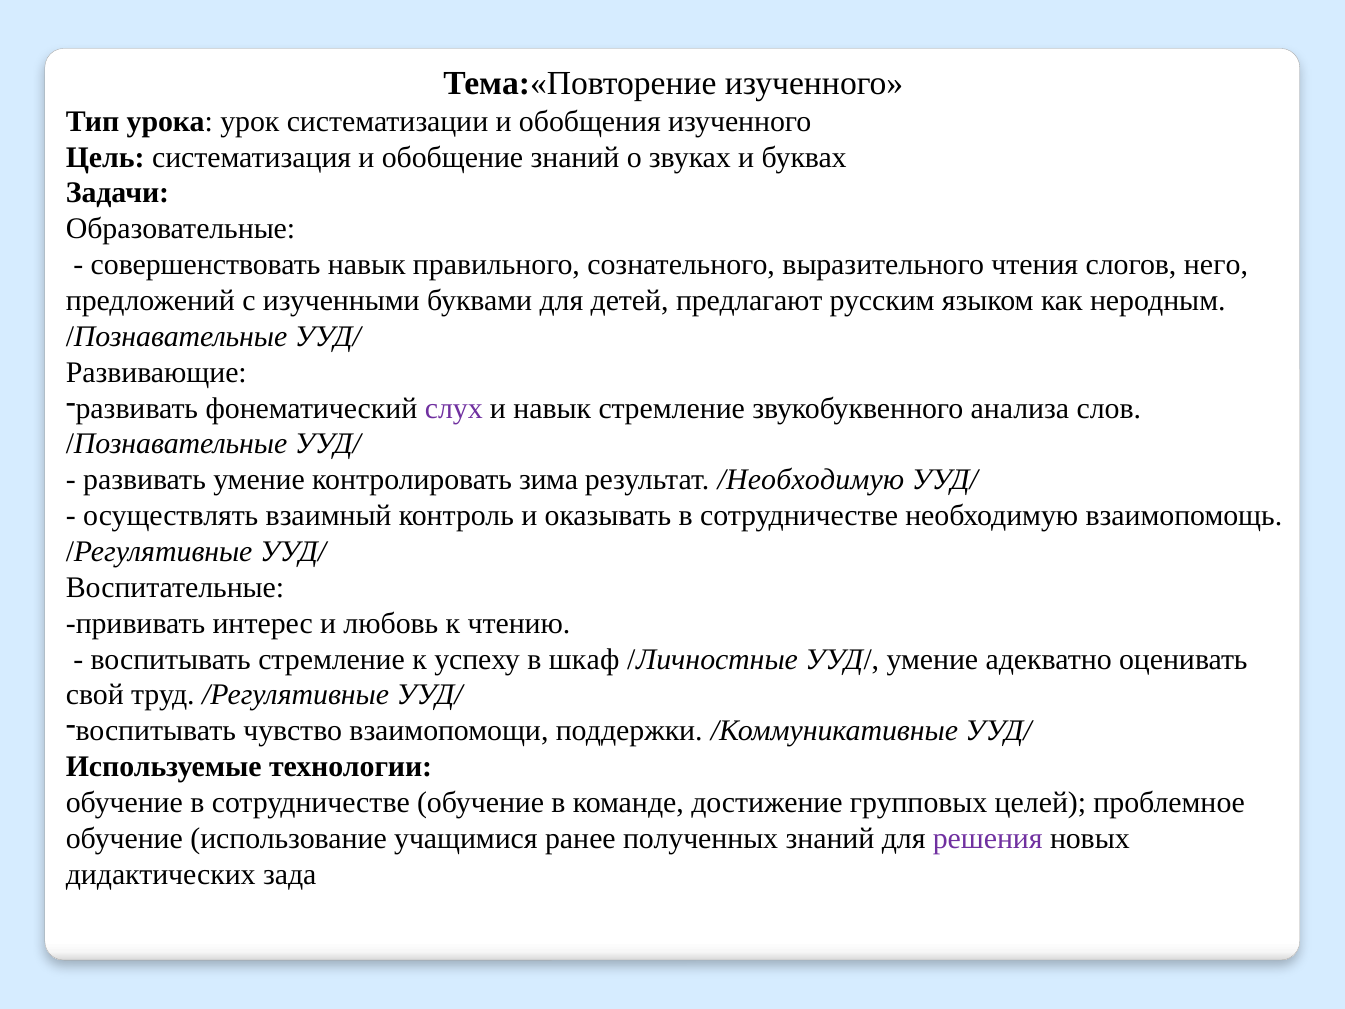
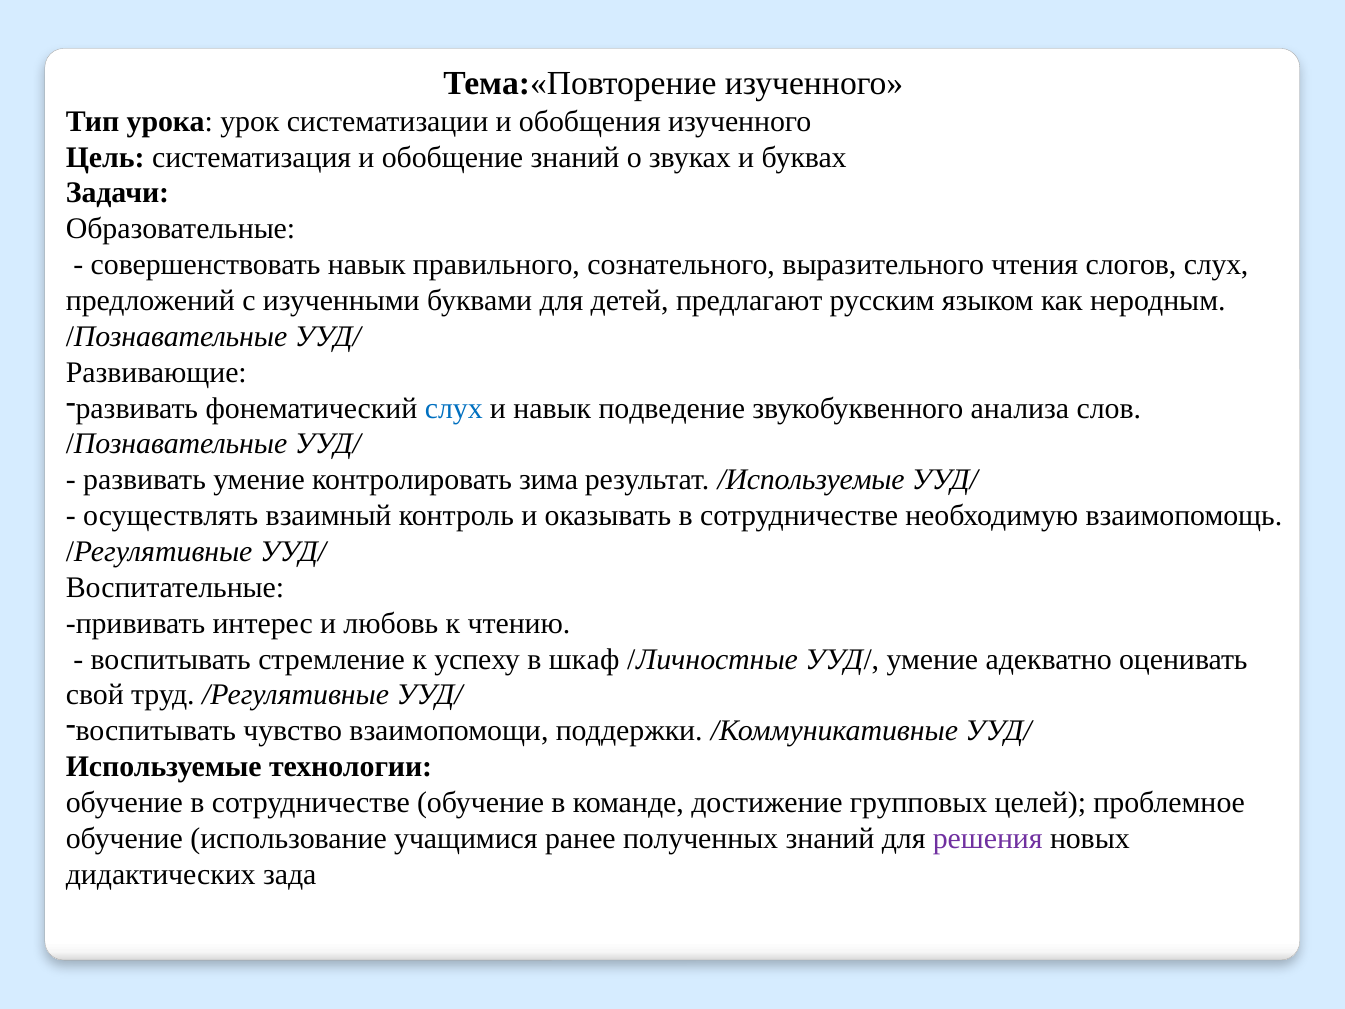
слогов него: него -> слух
слух at (454, 408) colour: purple -> blue
навык стремление: стремление -> подведение
/Необходимую: /Необходимую -> /Используемые
